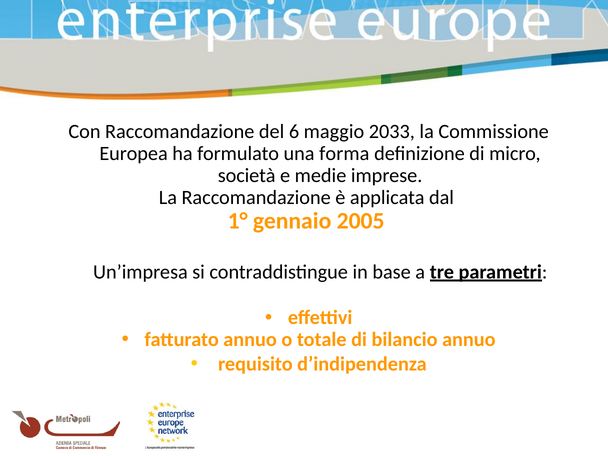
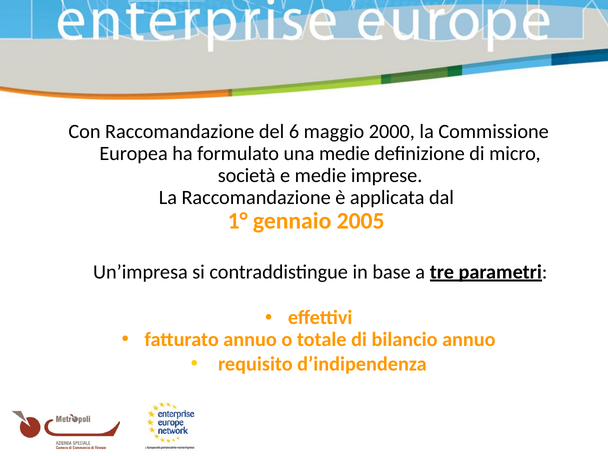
2033: 2033 -> 2000
una forma: forma -> medie
